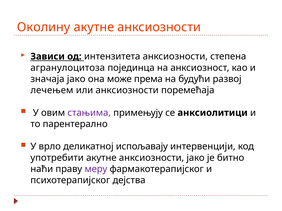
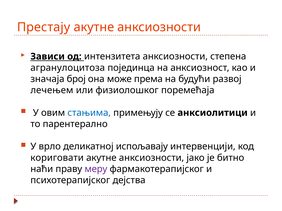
Околину: Околину -> Престају
значаја јако: јако -> број
или анксиозности: анксиозности -> физиолошког
стањима colour: purple -> blue
употребити: употребити -> кориговати
